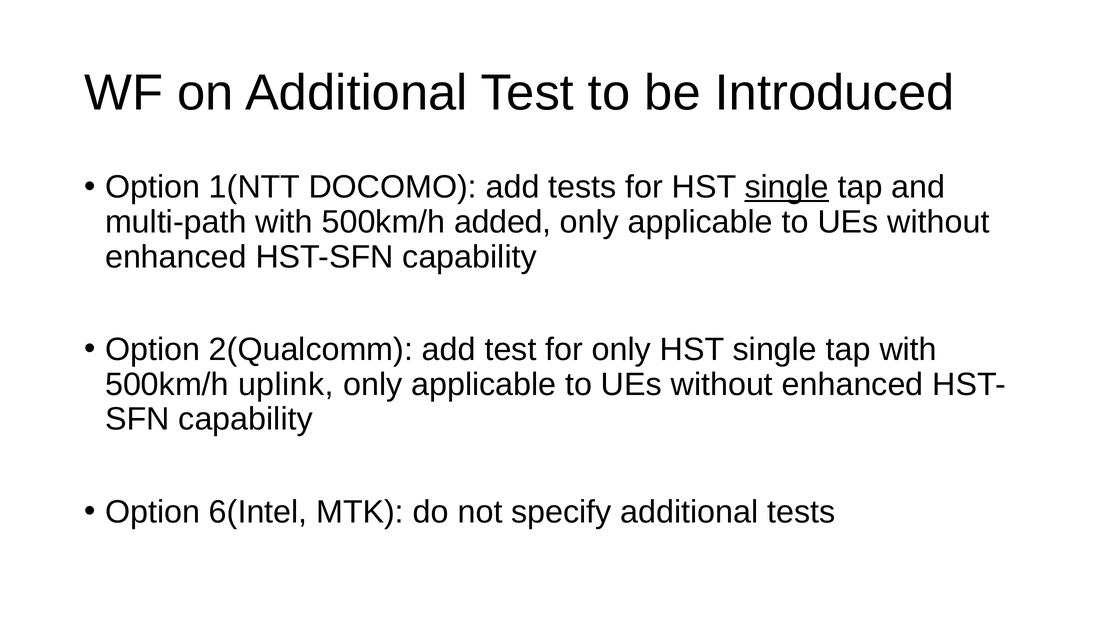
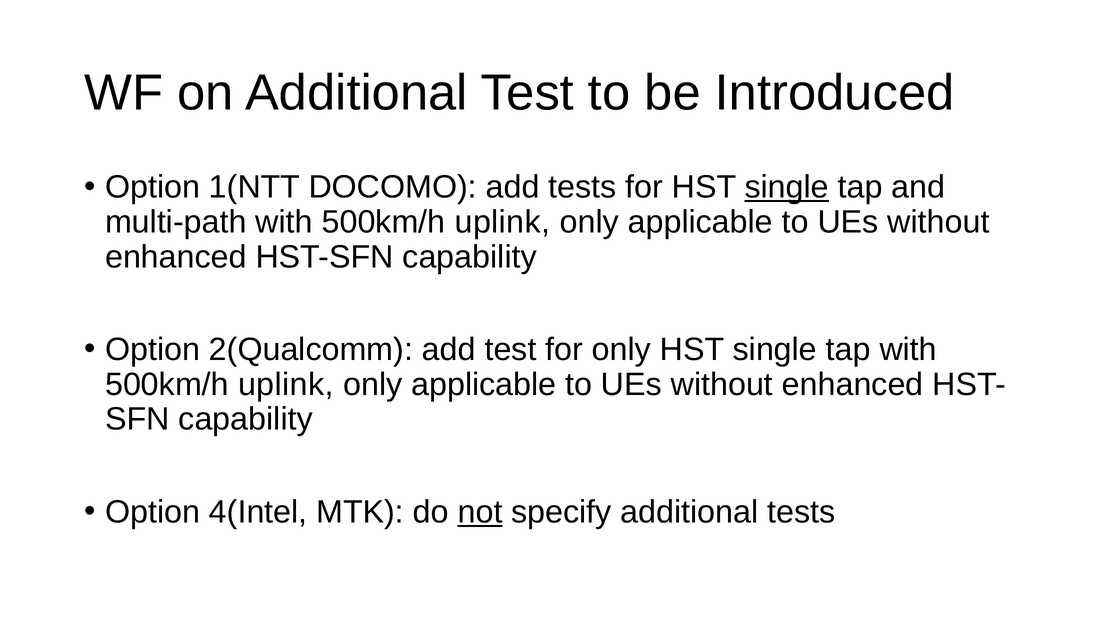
multi-path with 500km/h added: added -> uplink
6(Intel: 6(Intel -> 4(Intel
not underline: none -> present
